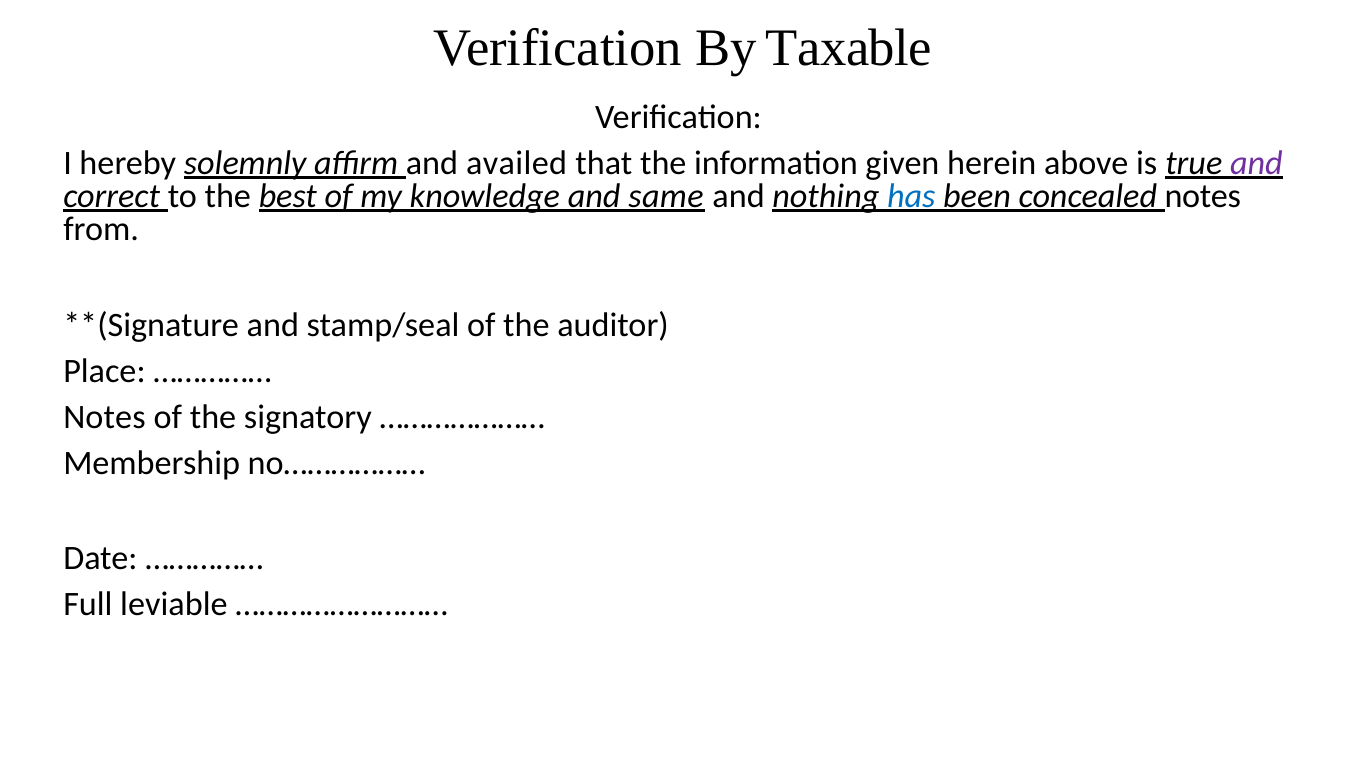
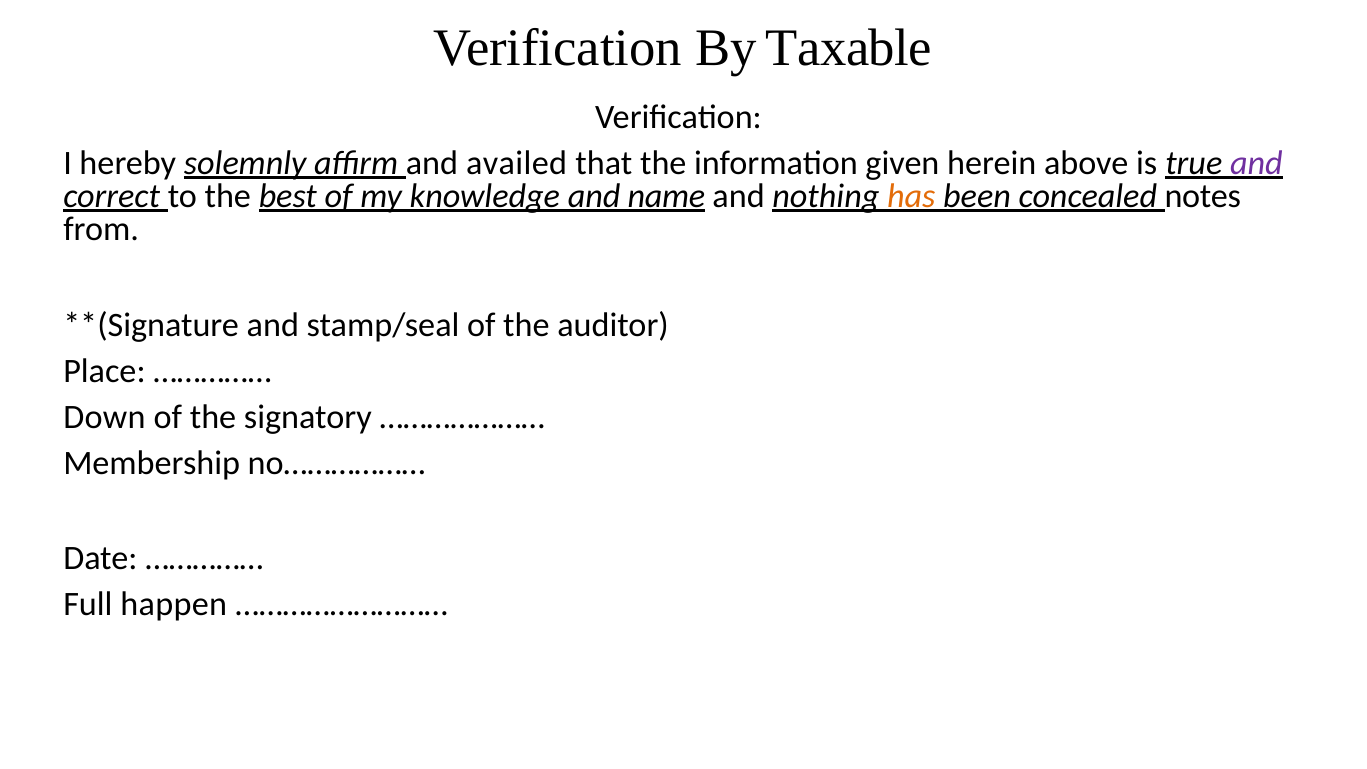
same: same -> name
has colour: blue -> orange
Notes at (105, 417): Notes -> Down
leviable: leviable -> happen
